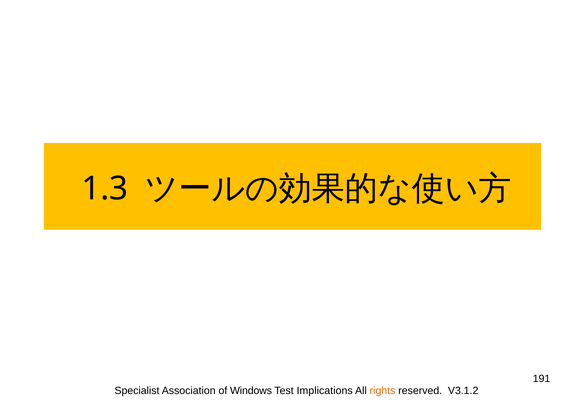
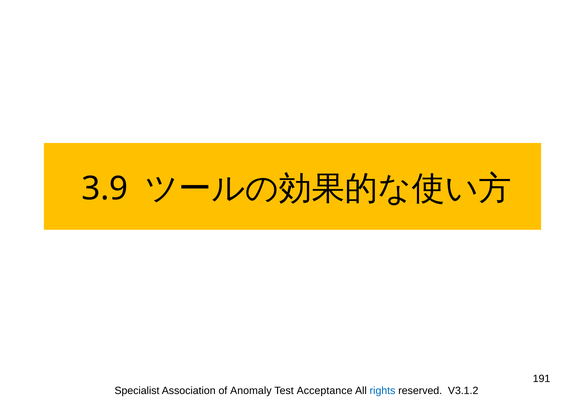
1.3: 1.3 -> 3.9
Windows: Windows -> Anomaly
Implications: Implications -> Acceptance
rights colour: orange -> blue
